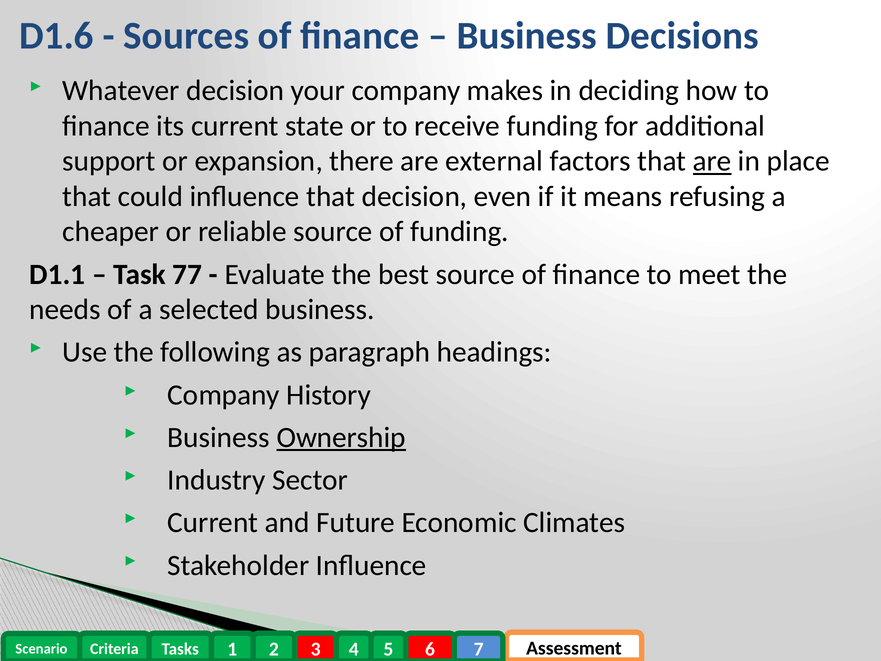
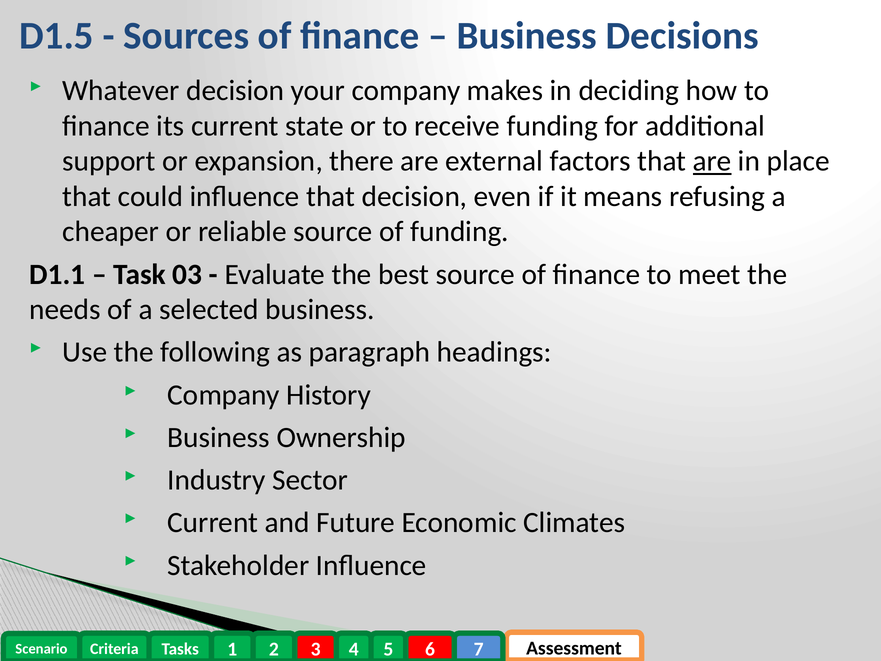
D1.6: D1.6 -> D1.5
77: 77 -> 03
Ownership underline: present -> none
